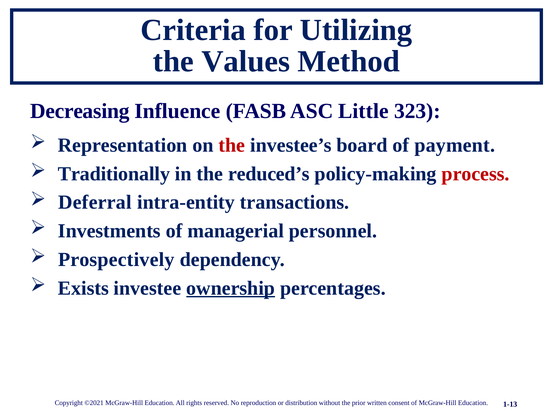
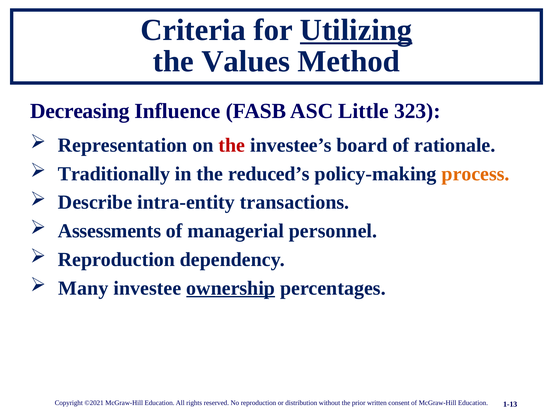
Utilizing underline: none -> present
payment: payment -> rationale
process colour: red -> orange
Deferral: Deferral -> Describe
Investments: Investments -> Assessments
Prospectively at (116, 259): Prospectively -> Reproduction
Exists: Exists -> Many
